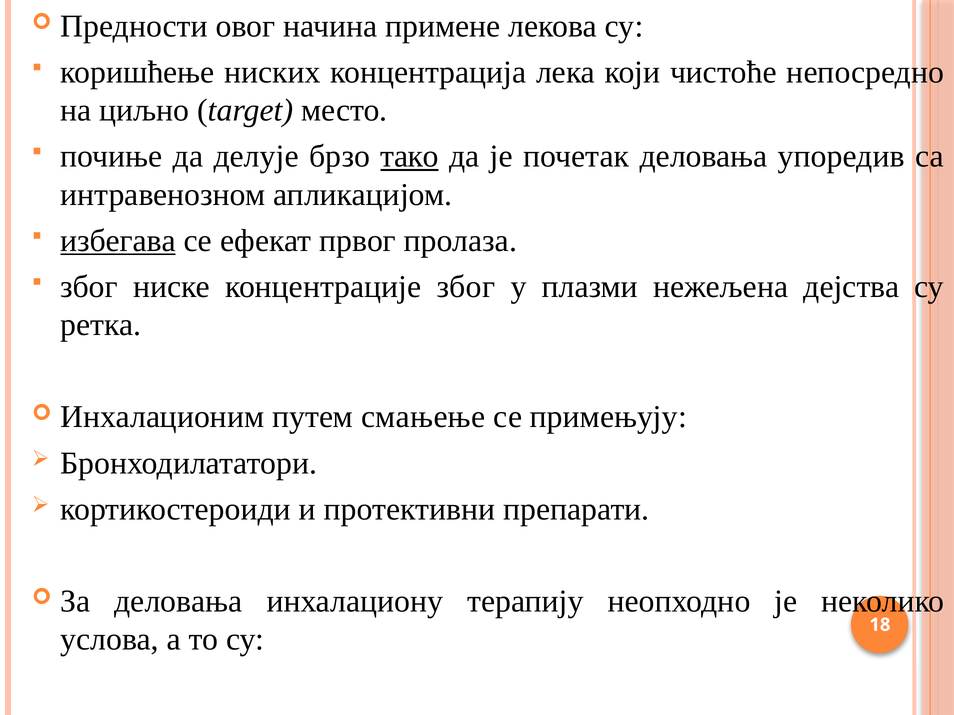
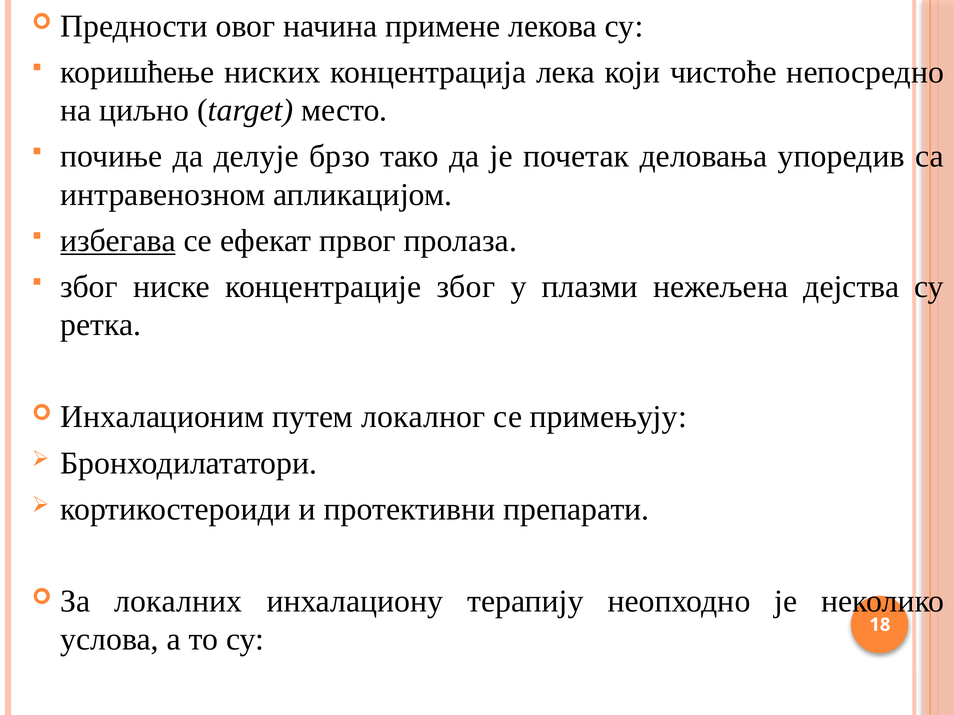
тако underline: present -> none
смањење: смањење -> локалног
За деловања: деловања -> локалних
